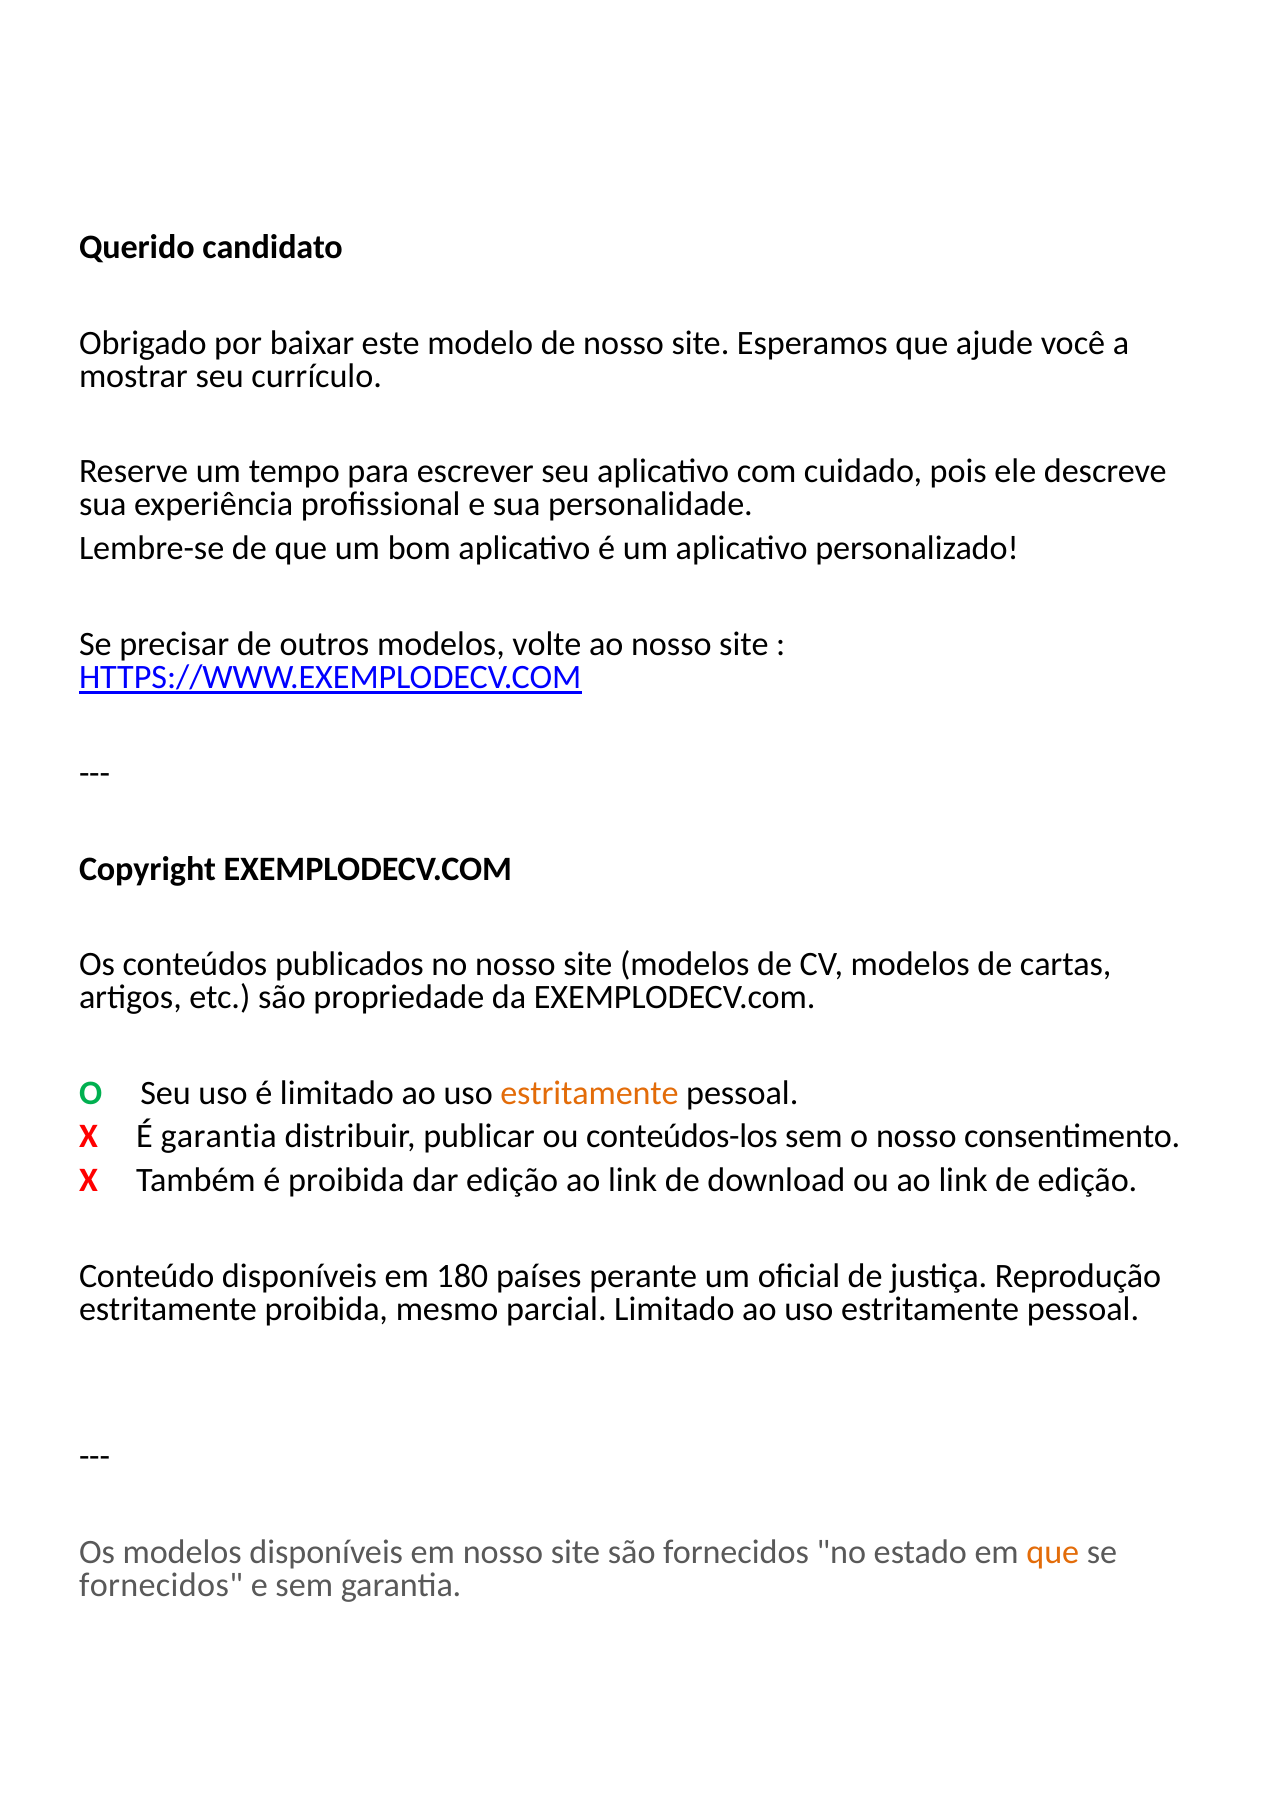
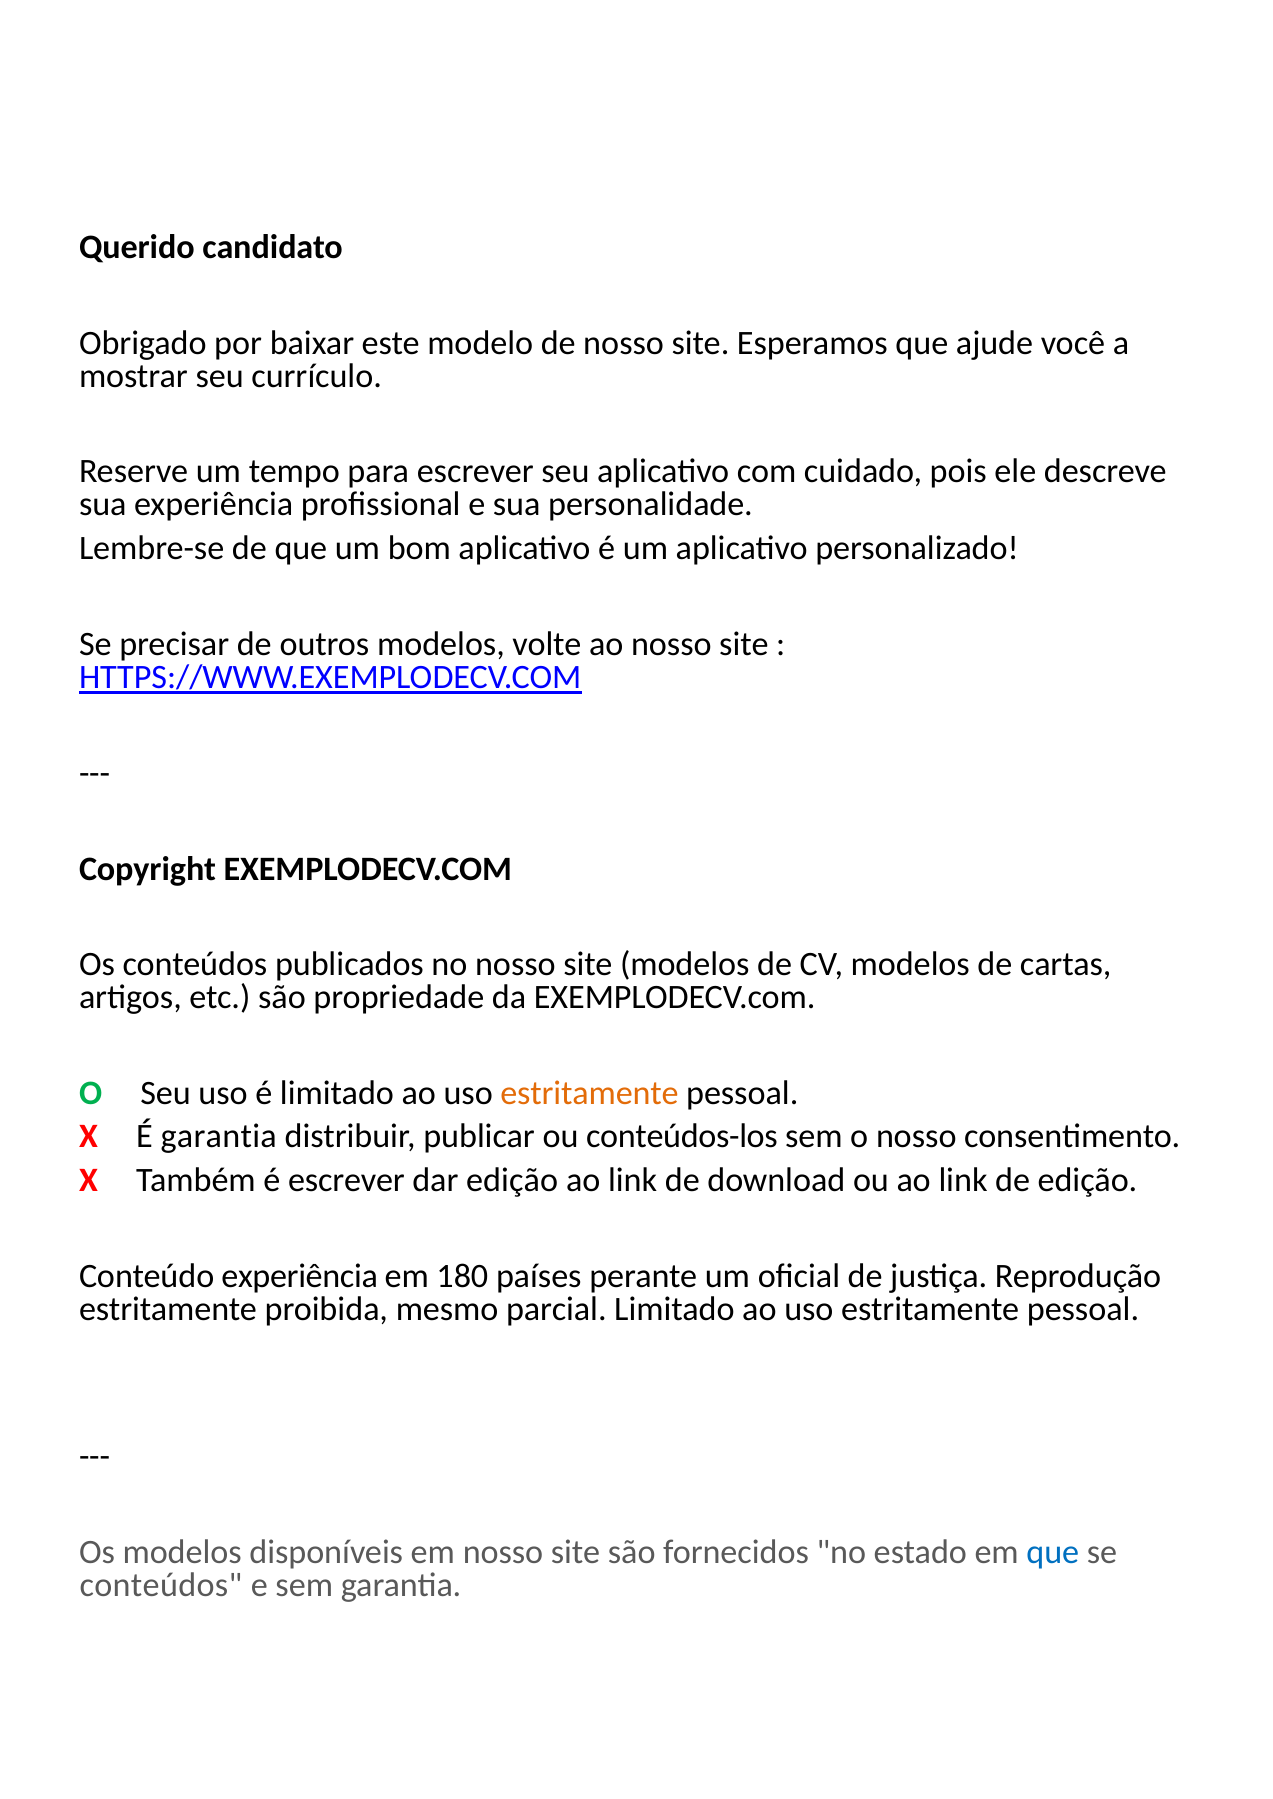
é proibida: proibida -> escrever
Conteúdo disponíveis: disponíveis -> experiência
que at (1053, 1552) colour: orange -> blue
fornecidos at (161, 1585): fornecidos -> conteúdos
